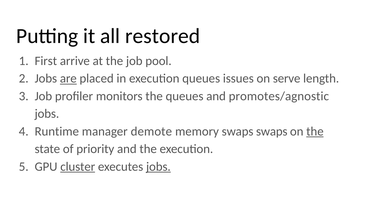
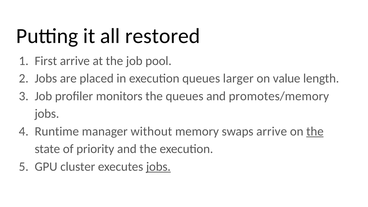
are underline: present -> none
issues: issues -> larger
serve: serve -> value
promotes/agnostic: promotes/agnostic -> promotes/memory
demote: demote -> without
swaps swaps: swaps -> arrive
cluster underline: present -> none
